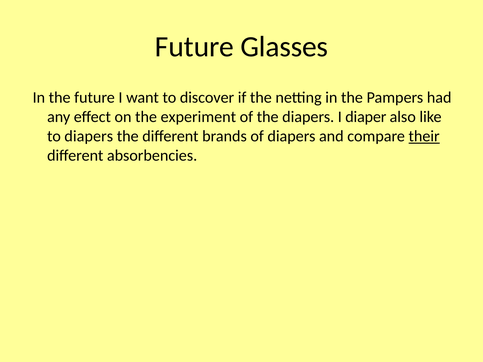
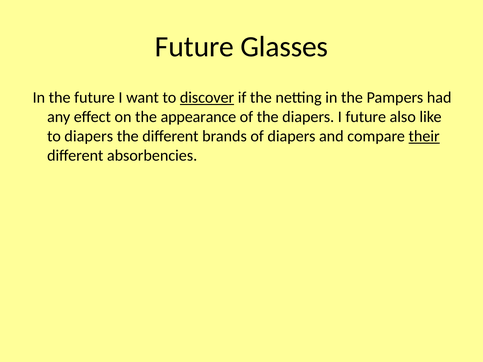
discover underline: none -> present
experiment: experiment -> appearance
I diaper: diaper -> future
